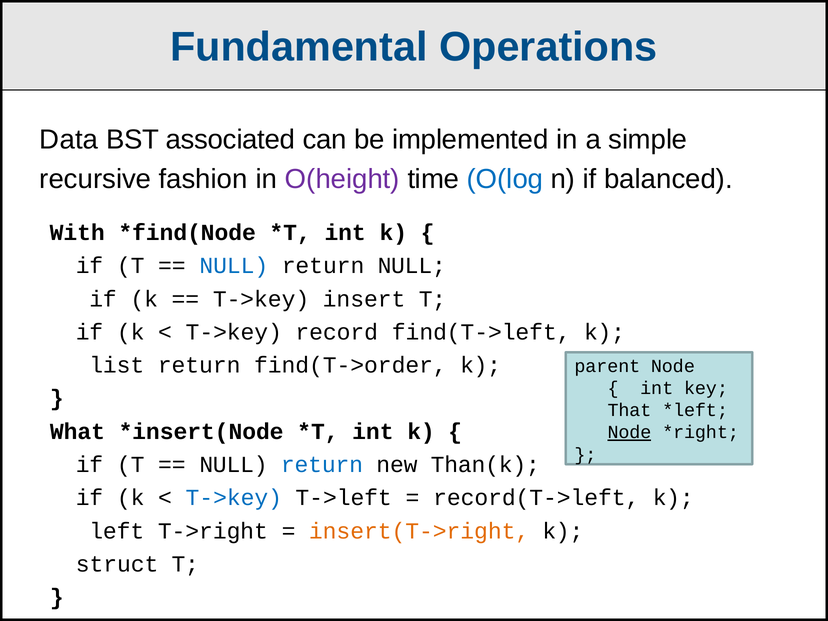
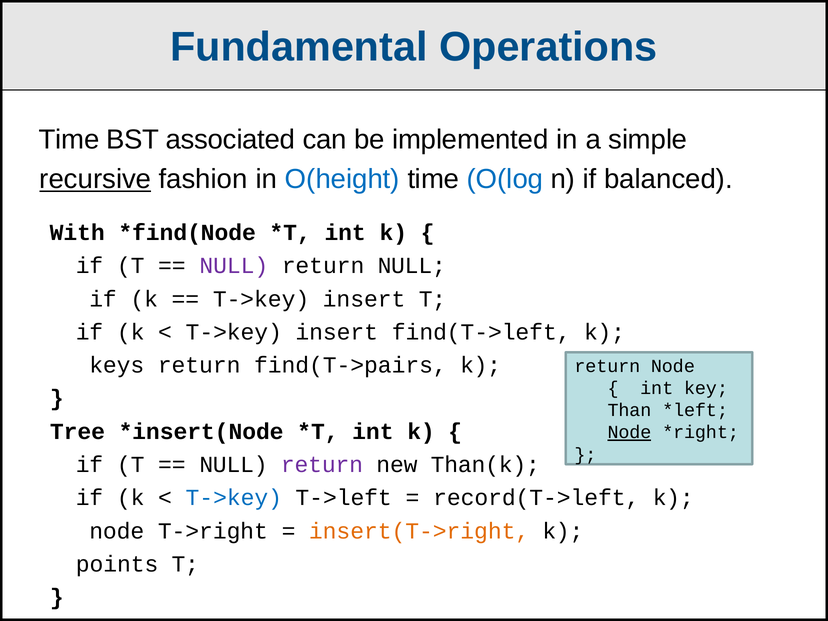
Data at (69, 140): Data -> Time
recursive underline: none -> present
O(height colour: purple -> blue
NULL at (234, 266) colour: blue -> purple
record at (337, 332): record -> insert
list: list -> keys
find(T->order: find(T->order -> find(T->pairs
parent at (607, 366): parent -> return
That: That -> Than
What: What -> Tree
return at (322, 465) colour: blue -> purple
left at (117, 531): left -> node
struct: struct -> points
